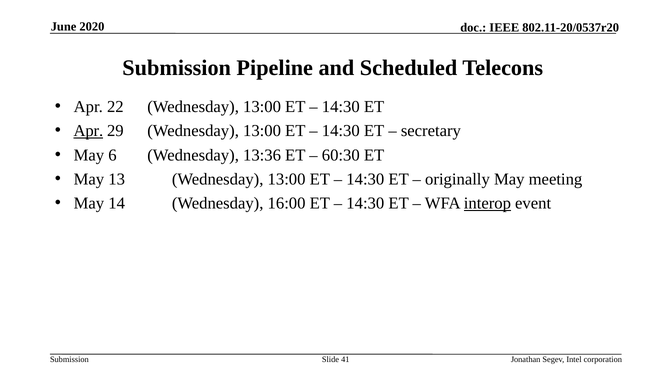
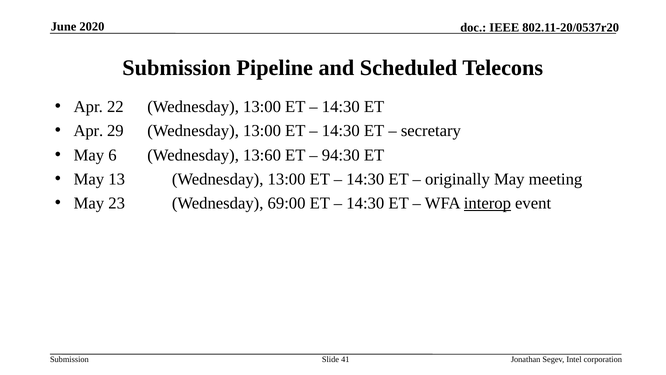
Apr at (88, 131) underline: present -> none
13:36: 13:36 -> 13:60
60:30: 60:30 -> 94:30
14: 14 -> 23
16:00: 16:00 -> 69:00
